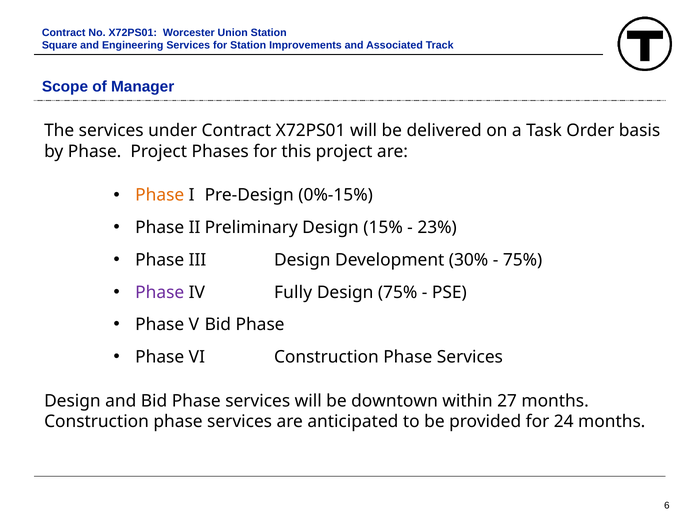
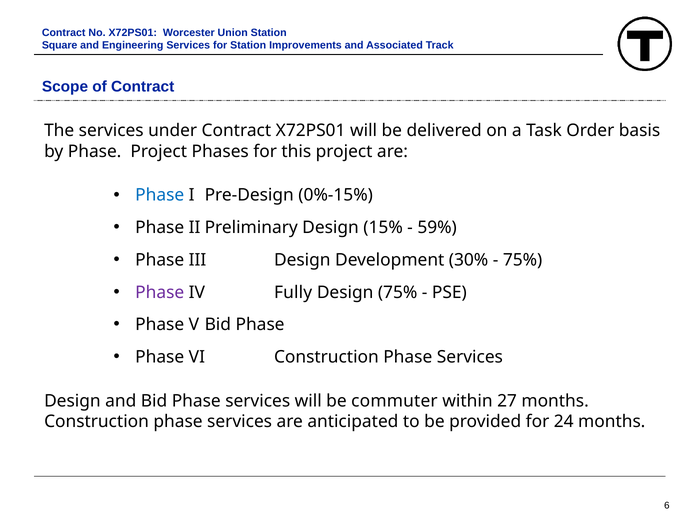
of Manager: Manager -> Contract
Phase at (160, 195) colour: orange -> blue
23%: 23% -> 59%
downtown: downtown -> commuter
